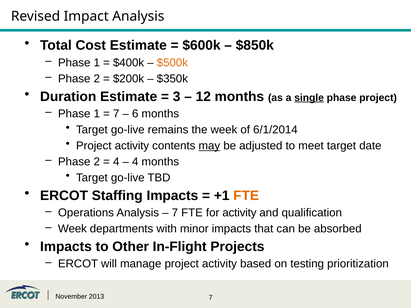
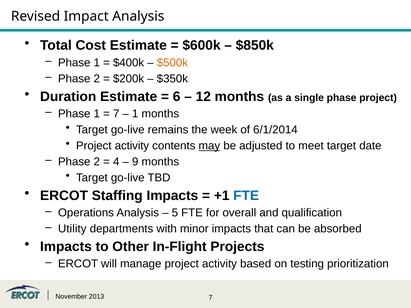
3: 3 -> 6
single underline: present -> none
6 at (135, 114): 6 -> 1
4 at (135, 162): 4 -> 9
FTE at (246, 196) colour: orange -> blue
7 at (175, 213): 7 -> 5
for activity: activity -> overall
Week at (72, 229): Week -> Utility
